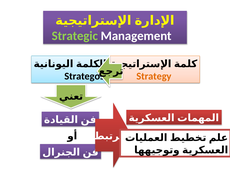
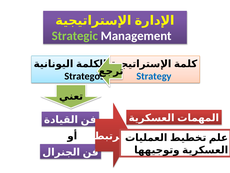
Strategy colour: orange -> blue
